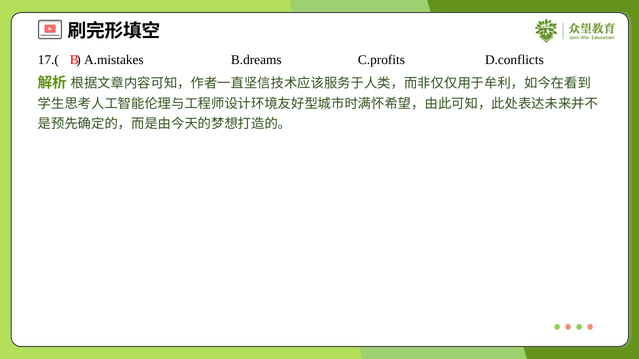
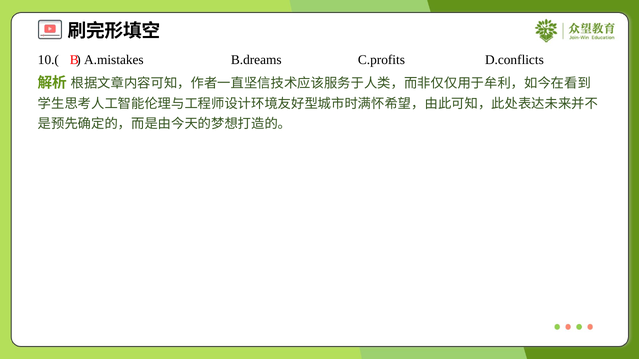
17.(: 17.( -> 10.(
